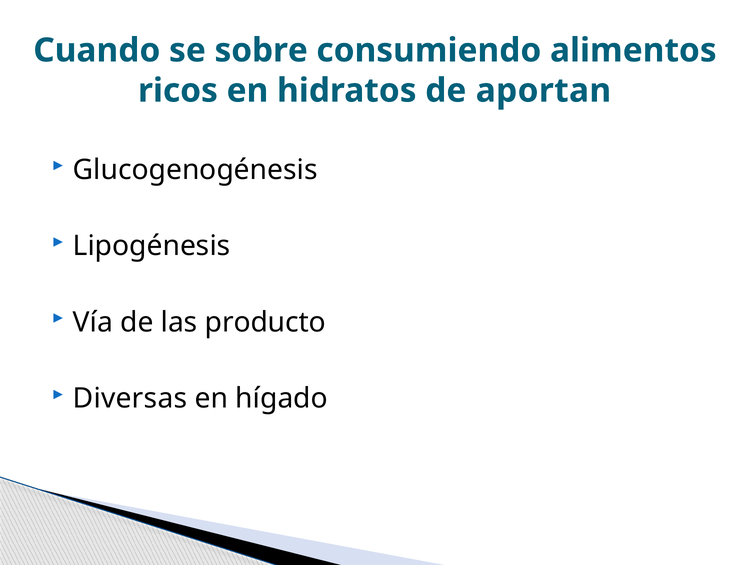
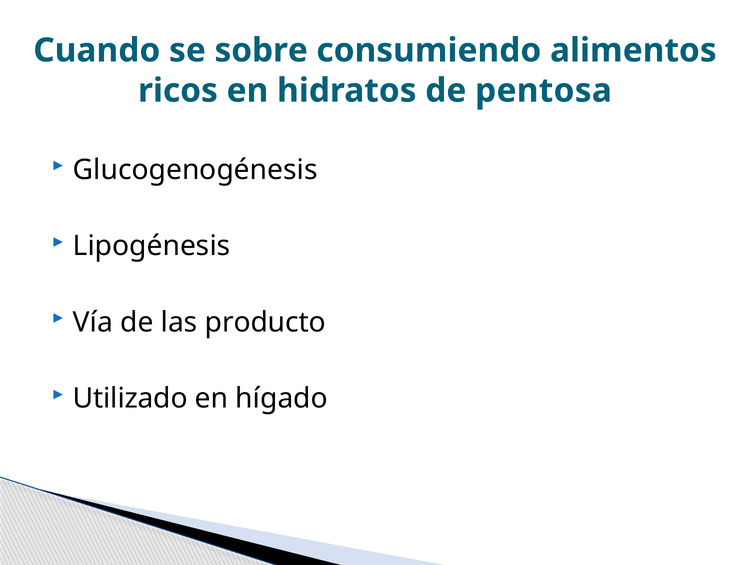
aportan: aportan -> pentosa
Diversas: Diversas -> Utilizado
